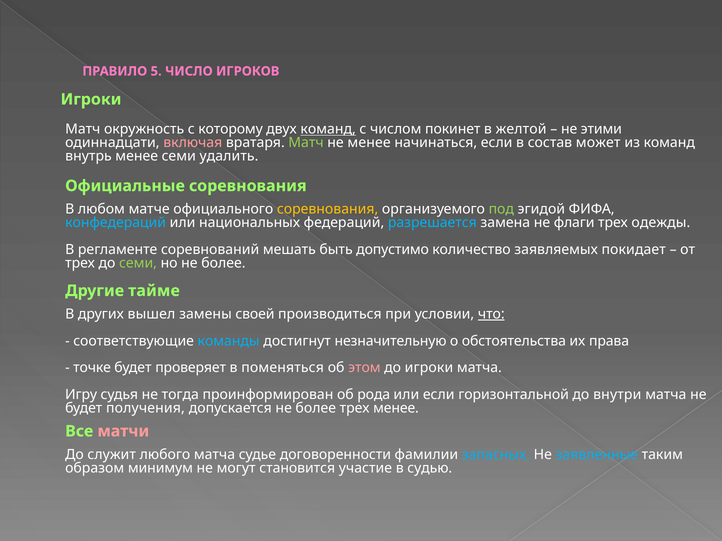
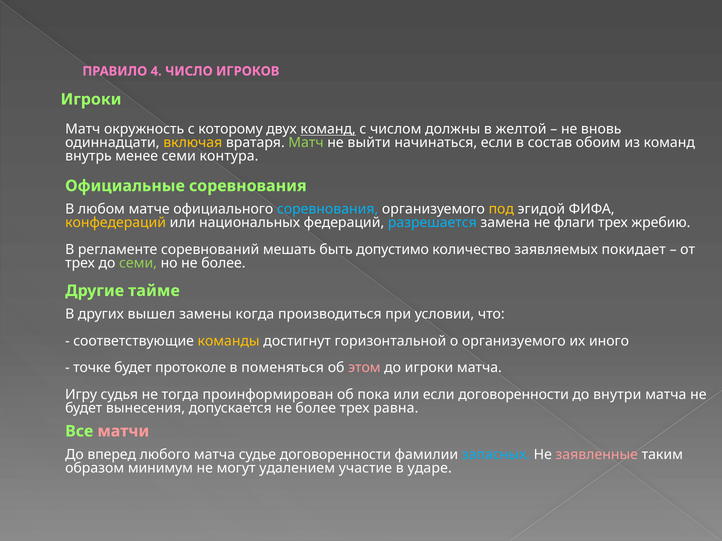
5: 5 -> 4
покинет: покинет -> должны
этими: этими -> вновь
включая colour: pink -> yellow
не менее: менее -> выйти
может: может -> обоим
удалить: удалить -> контура
соревнования at (328, 209) colour: yellow -> light blue
под colour: light green -> yellow
конфедераций colour: light blue -> yellow
одежды: одежды -> жребию
своей: своей -> когда
что underline: present -> none
команды colour: light blue -> yellow
незначительную: незначительную -> горизонтальной
о обстоятельства: обстоятельства -> организуемого
права: права -> иного
проверяет: проверяет -> протоколе
рода: рода -> пока
если горизонтальной: горизонтальной -> договоренности
получения: получения -> вынесения
трех менее: менее -> равна
служит: служит -> вперед
заявленные colour: light blue -> pink
становится: становится -> удалением
судью: судью -> ударе
